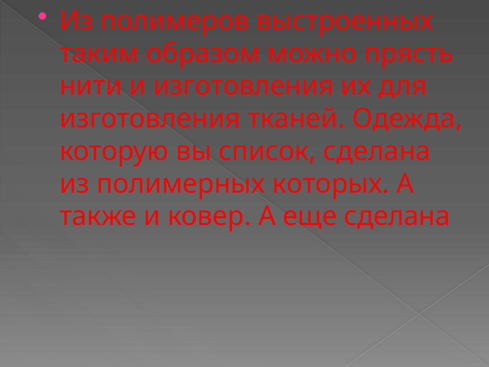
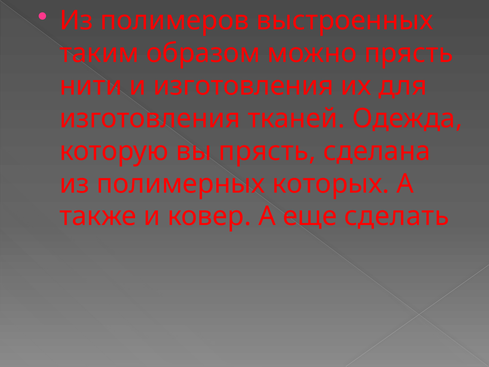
вы список: список -> прясть
еще сделана: сделана -> сделать
